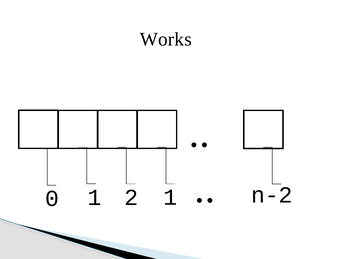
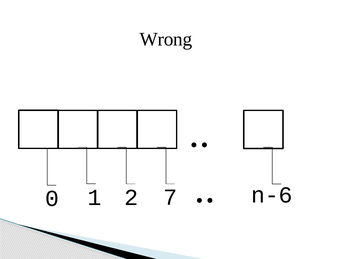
Works: Works -> Wrong
2 1: 1 -> 7
n-2: n-2 -> n-6
